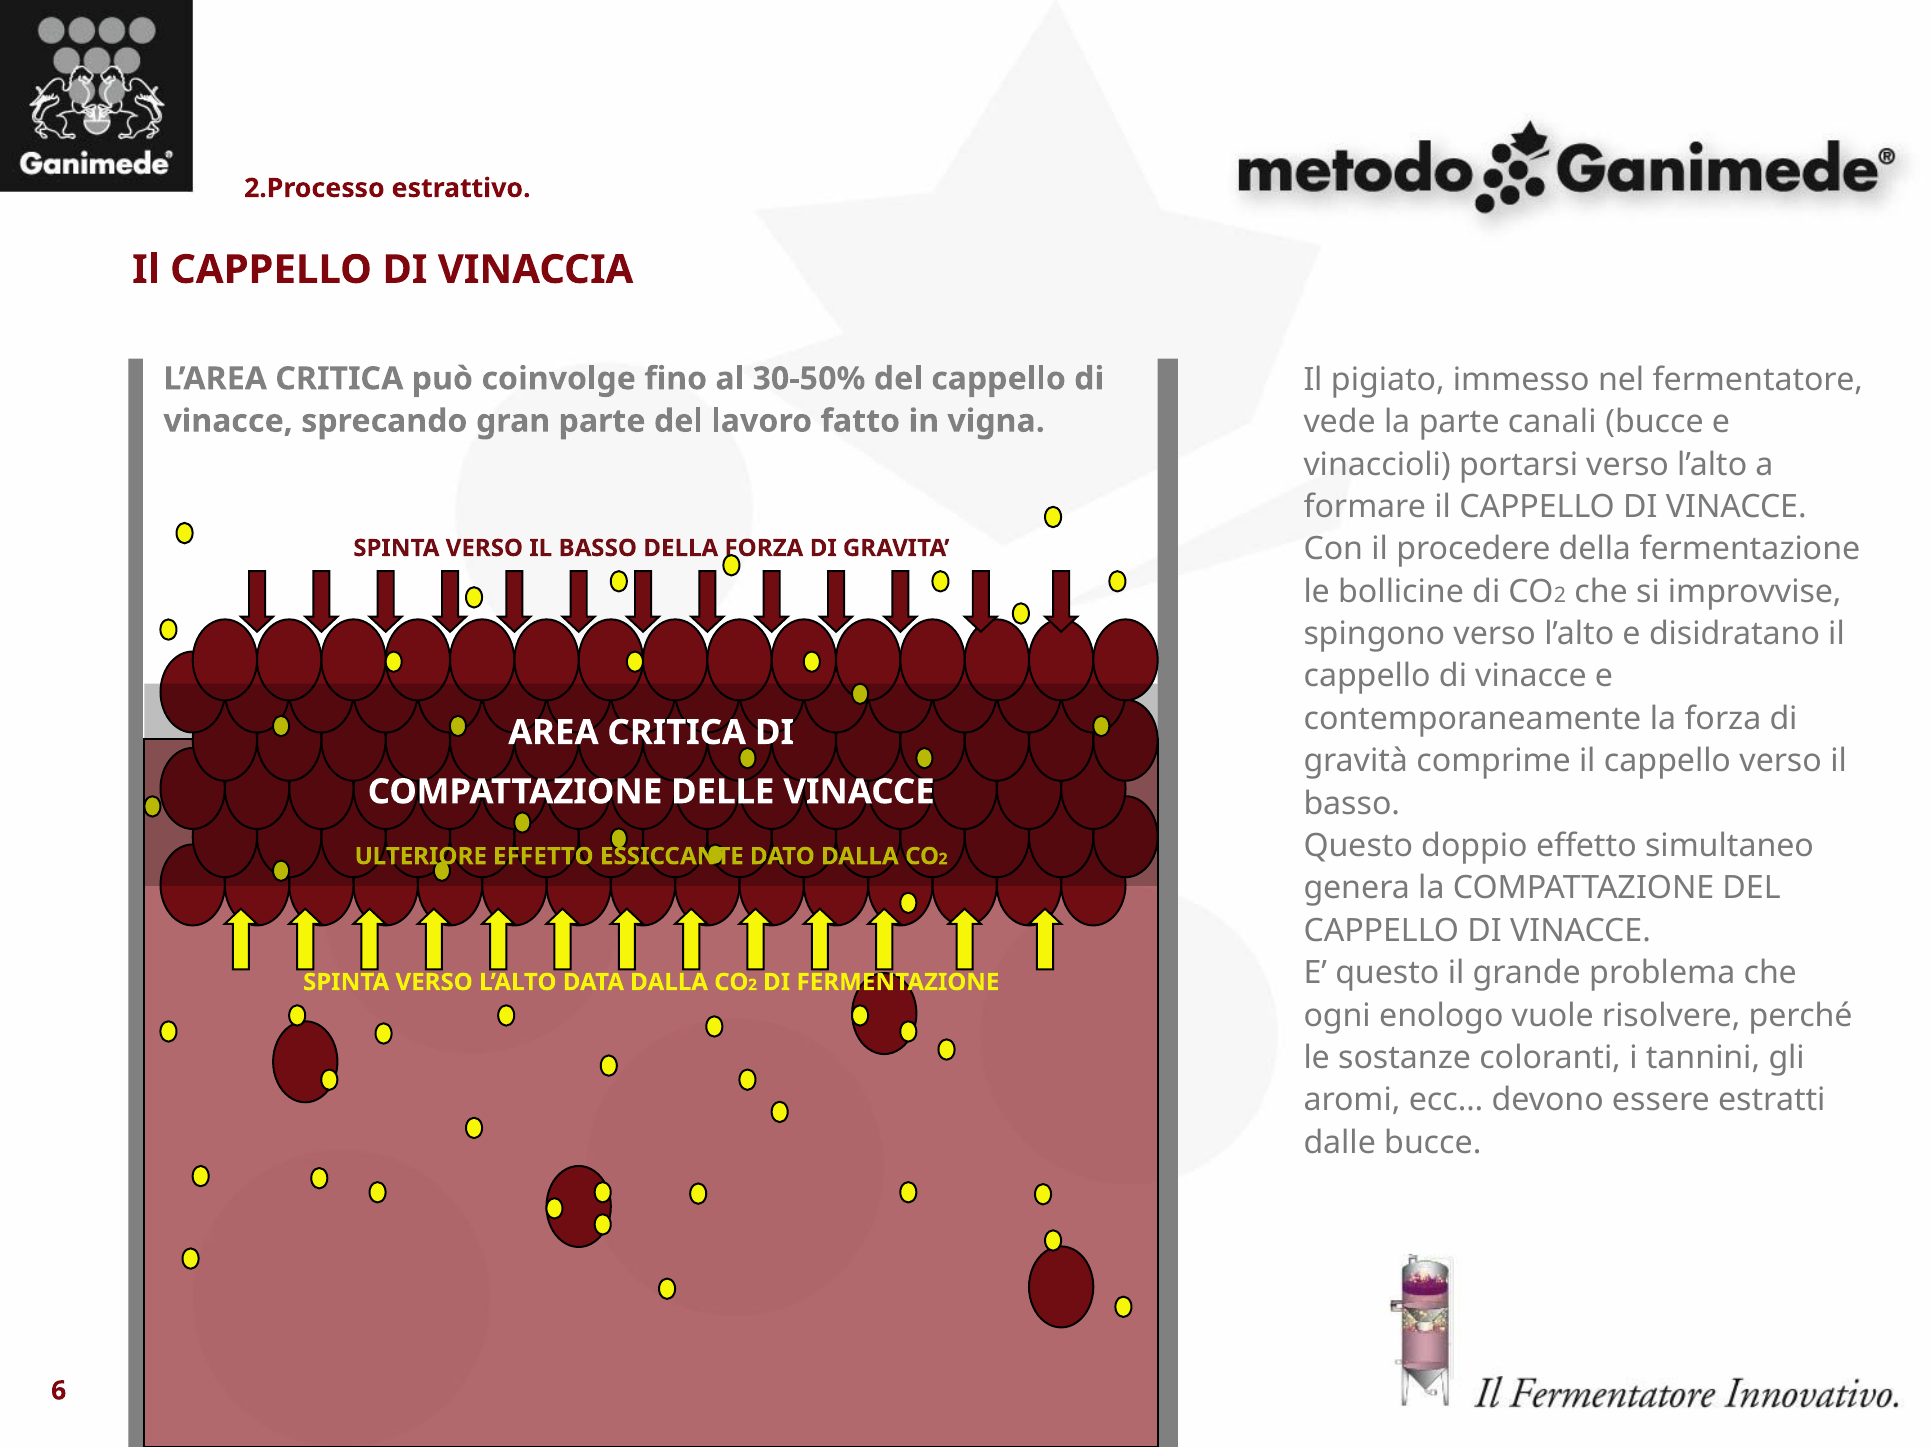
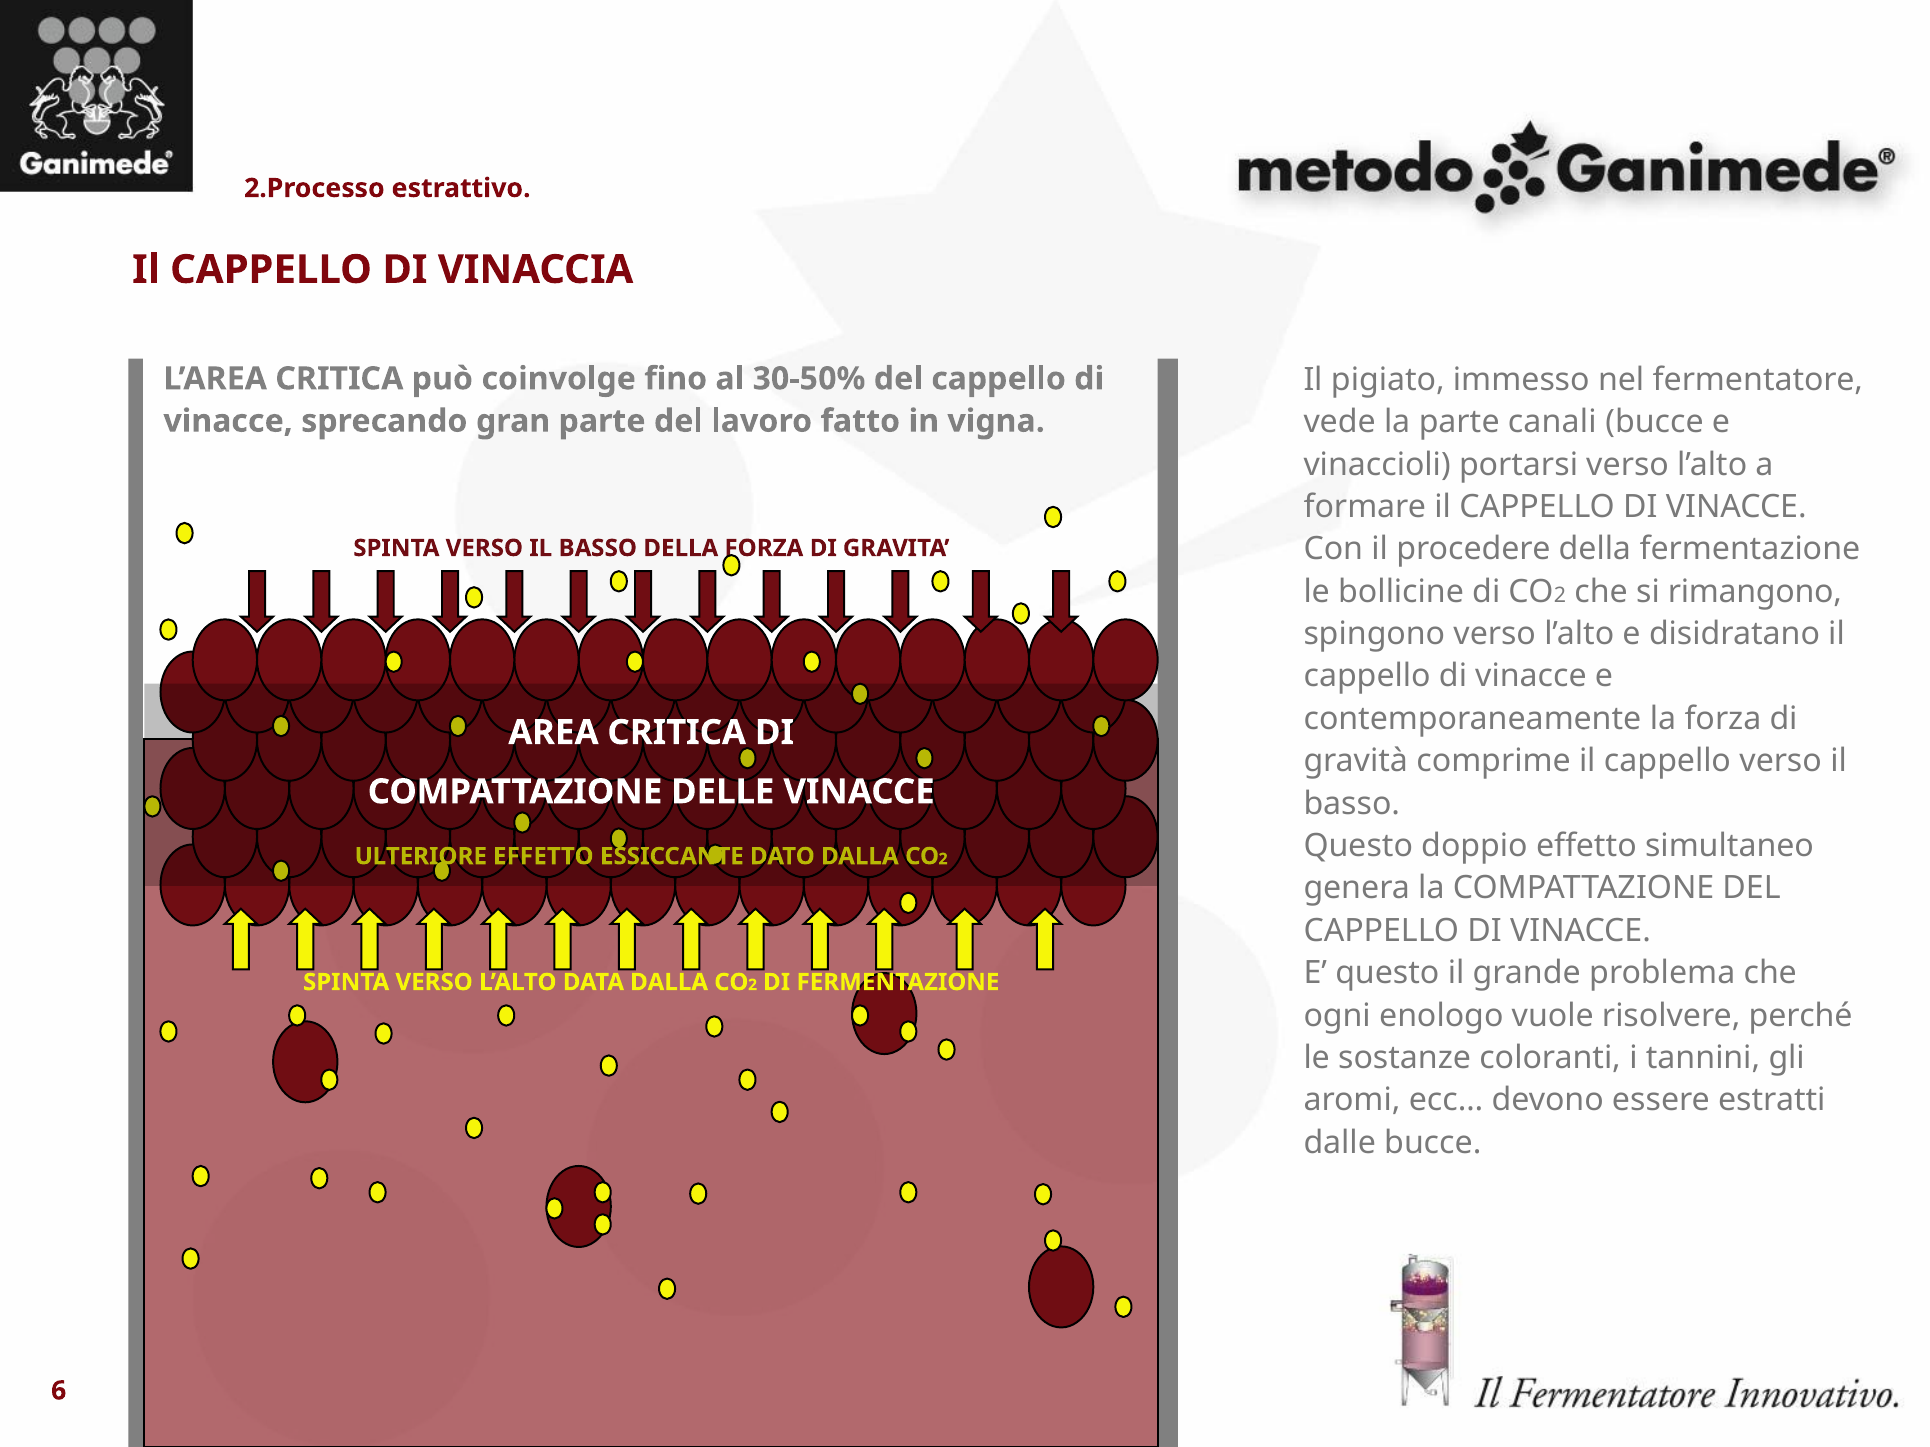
improvvise: improvvise -> rimangono
